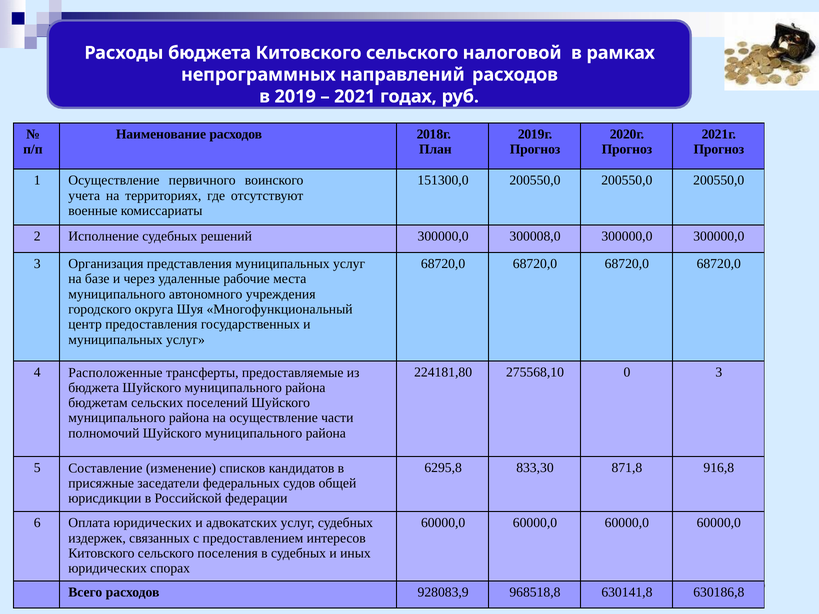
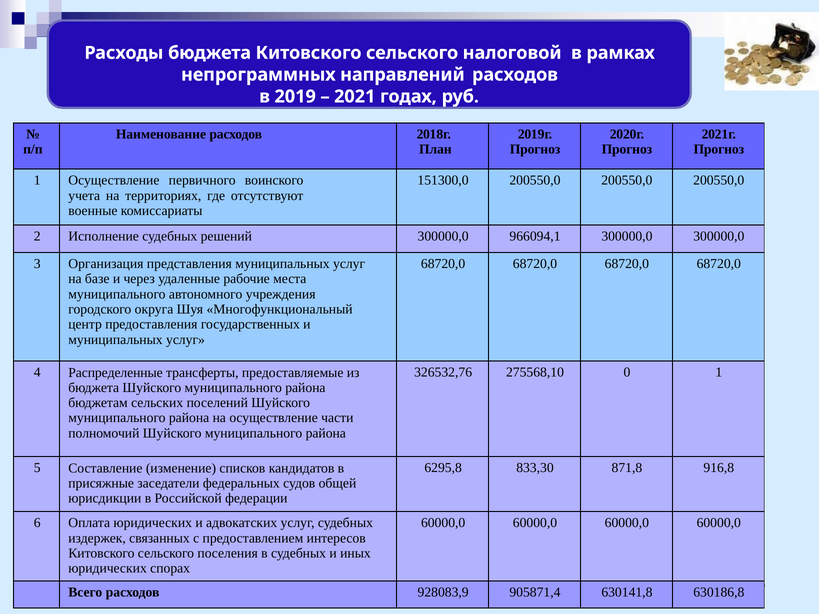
300008,0: 300008,0 -> 966094,1
Расположенные: Расположенные -> Распределенные
224181,80: 224181,80 -> 326532,76
0 3: 3 -> 1
968518,8: 968518,8 -> 905871,4
